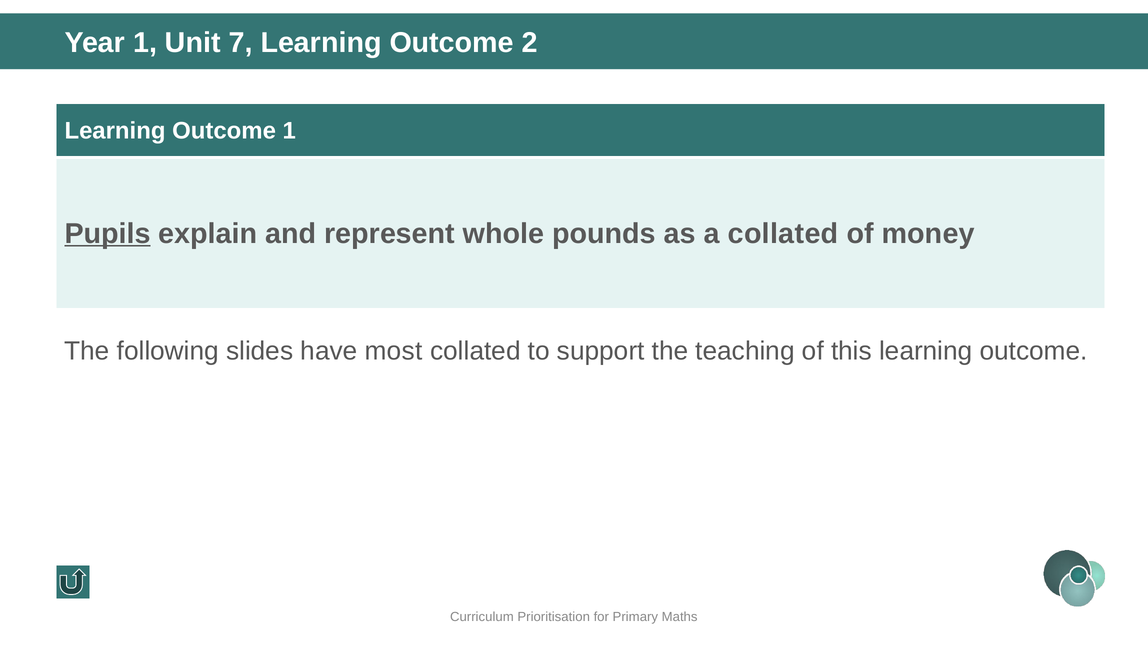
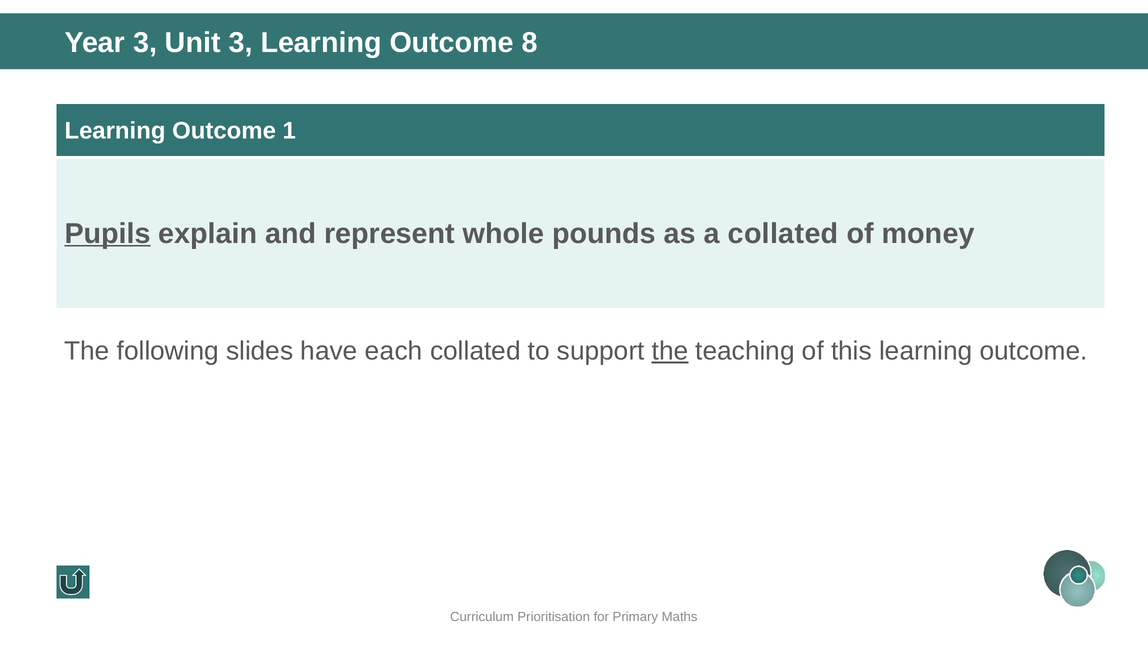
Year 1: 1 -> 3
Unit 7: 7 -> 3
2: 2 -> 8
most: most -> each
the at (670, 351) underline: none -> present
